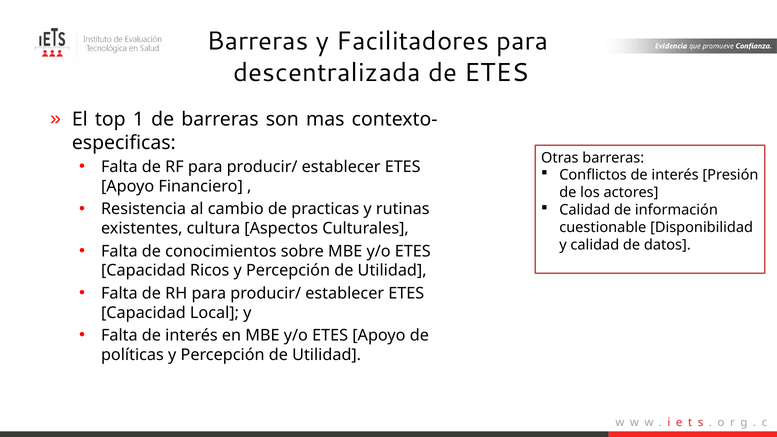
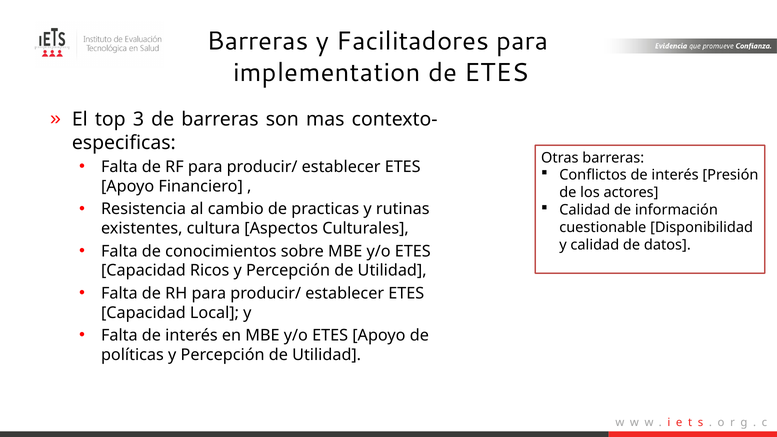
descentralizada: descentralizada -> implementation
1: 1 -> 3
